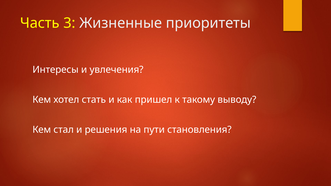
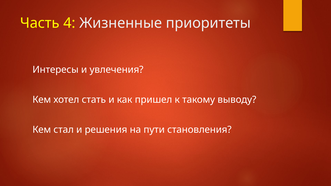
3: 3 -> 4
